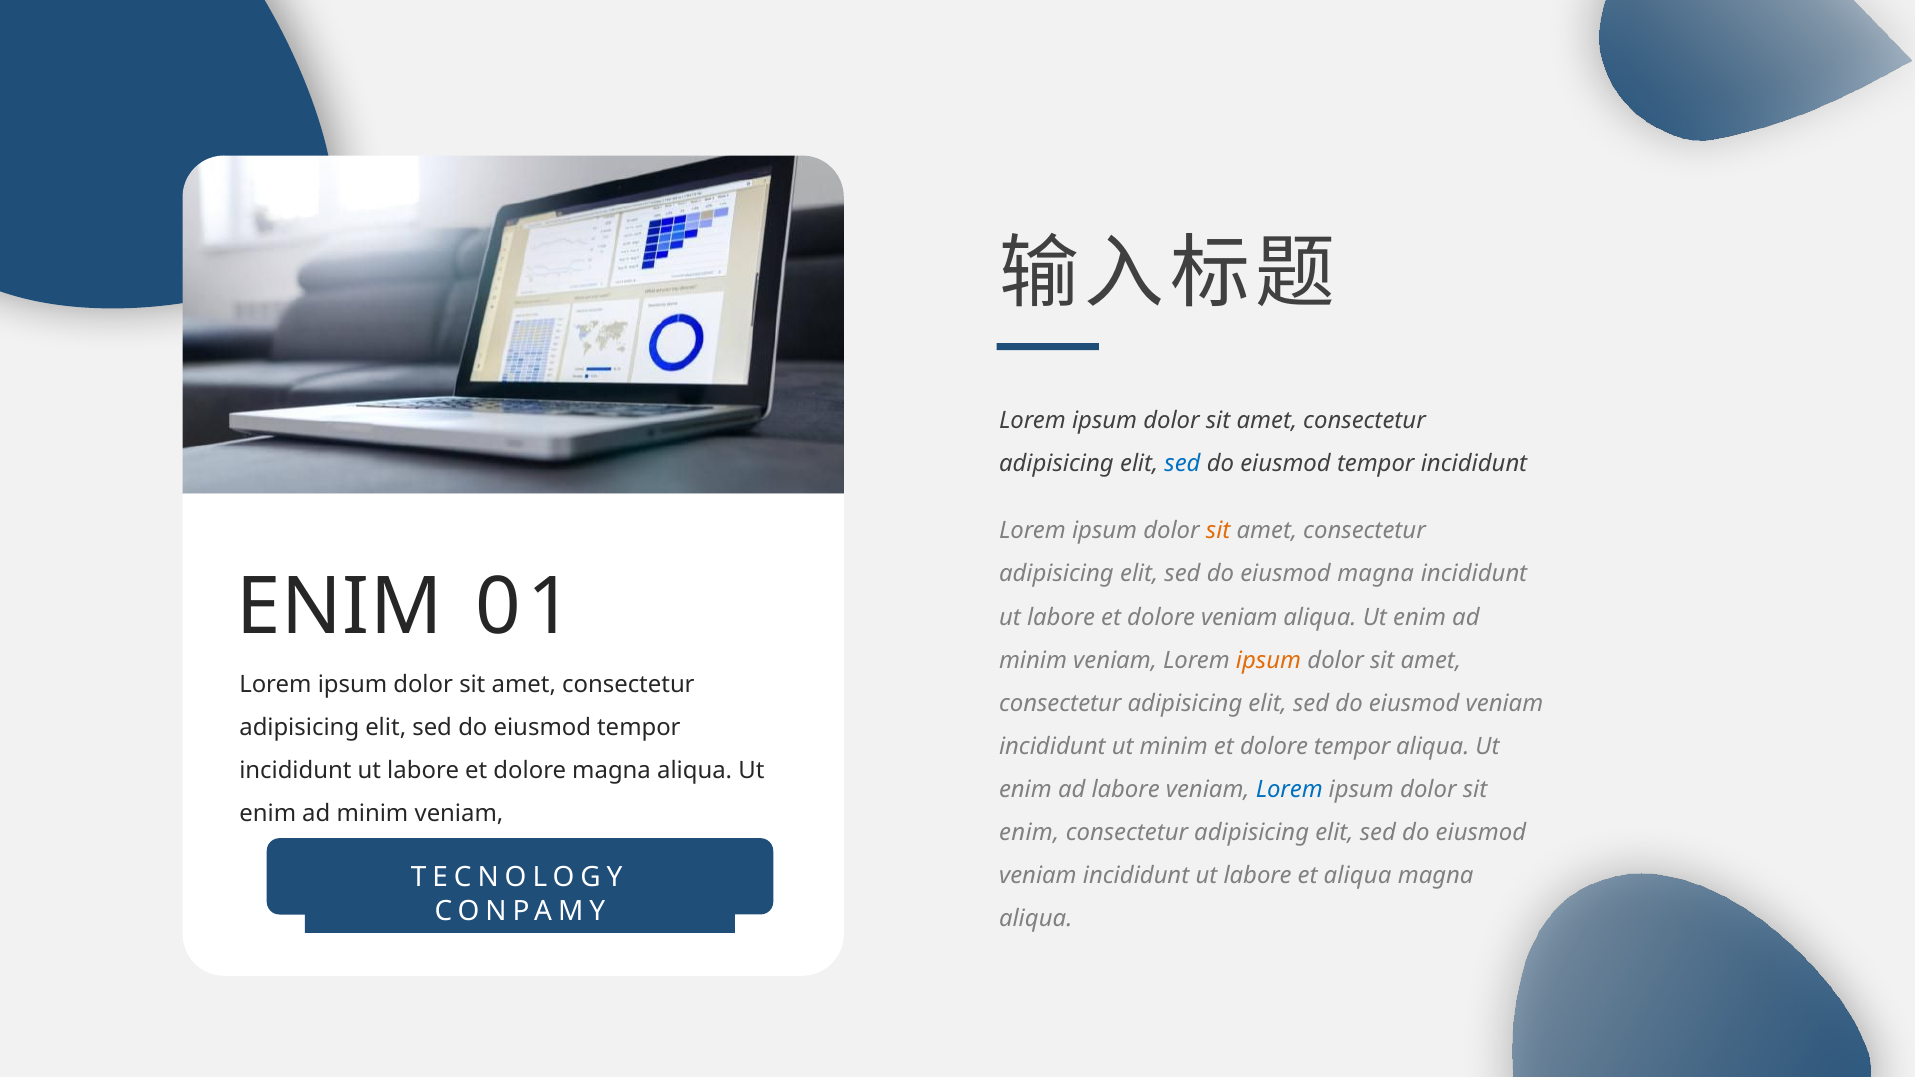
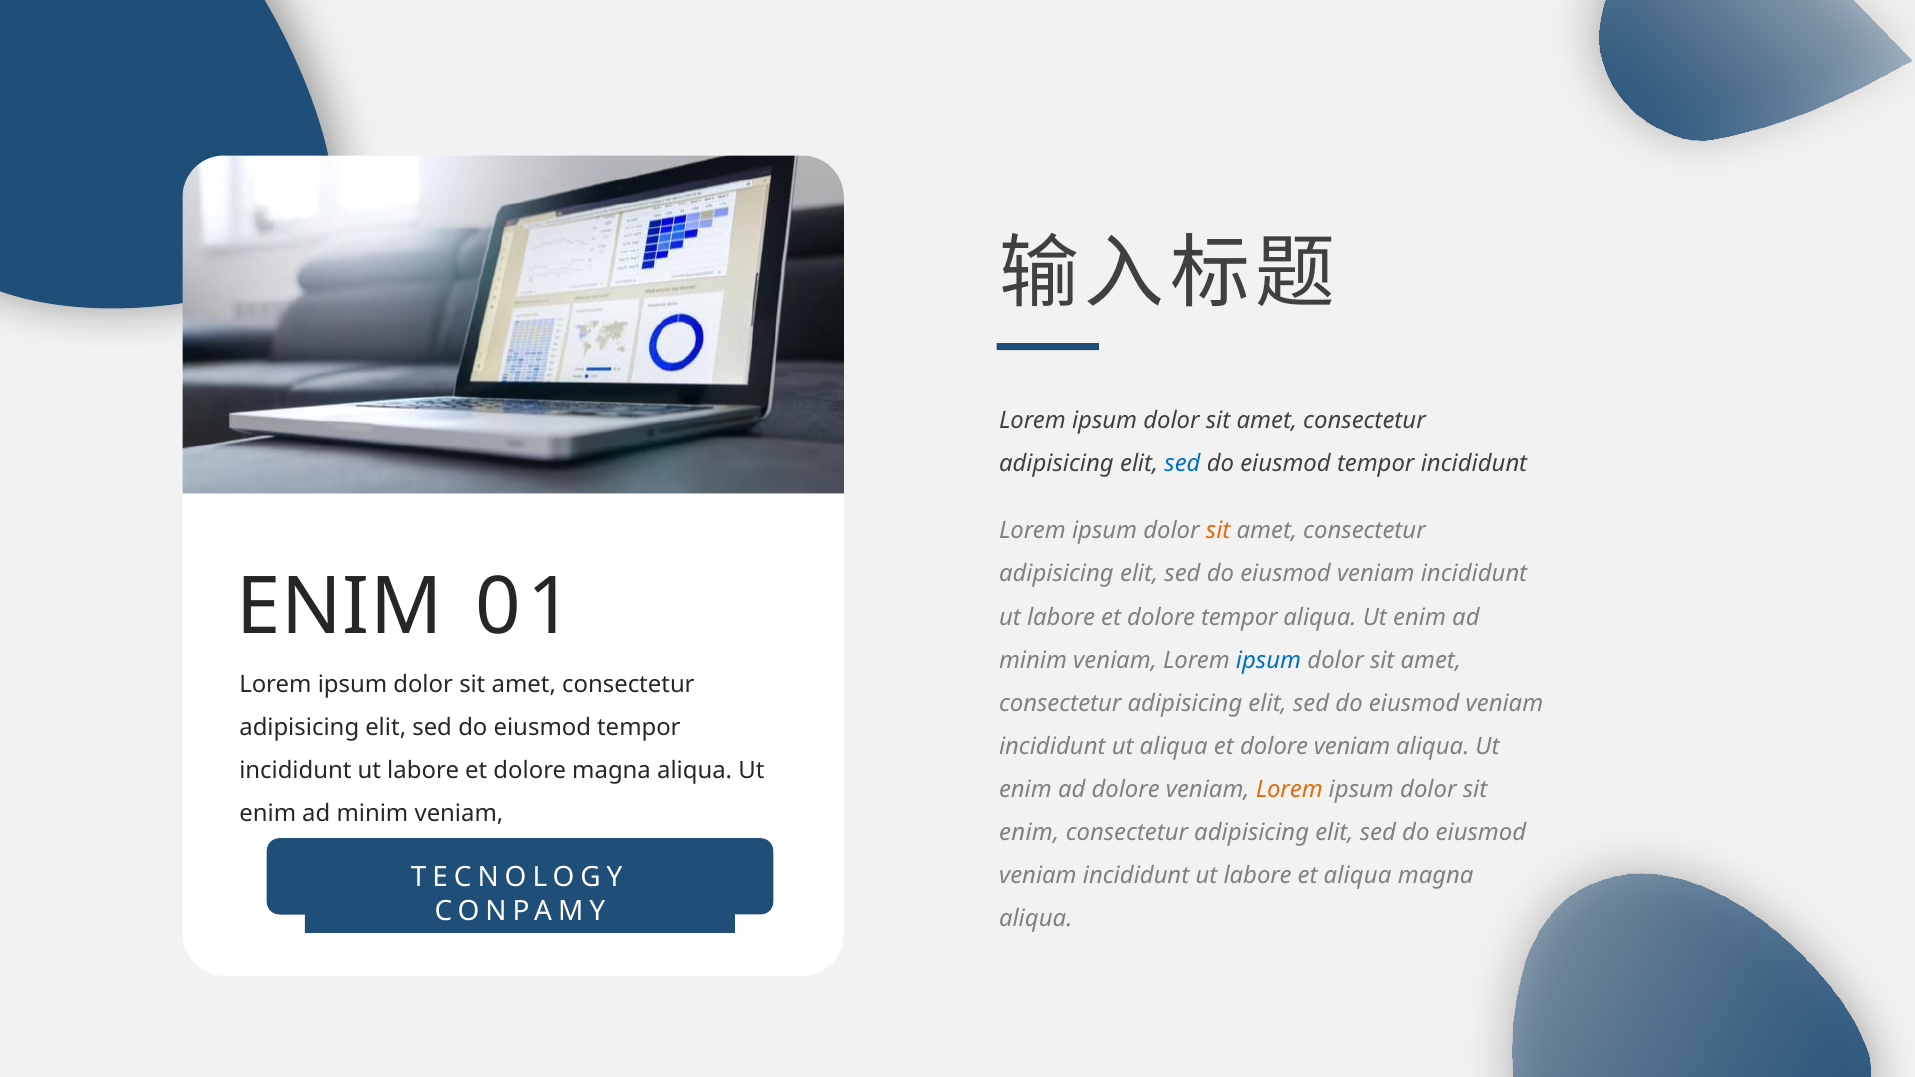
magna at (1376, 574): magna -> veniam
dolore veniam: veniam -> tempor
ipsum at (1269, 660) colour: orange -> blue
ut minim: minim -> aliqua
et dolore tempor: tempor -> veniam
ad labore: labore -> dolore
Lorem at (1289, 790) colour: blue -> orange
